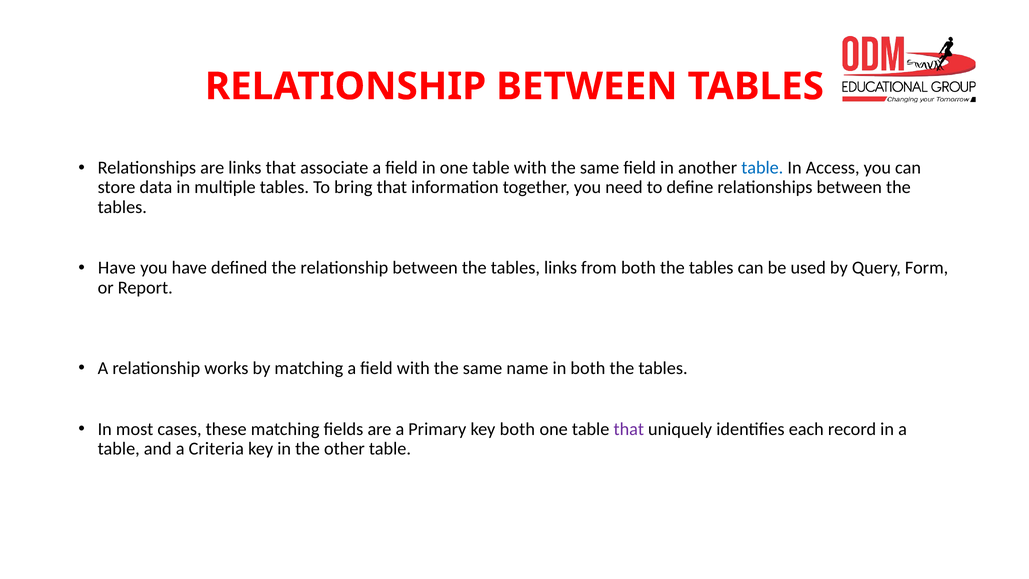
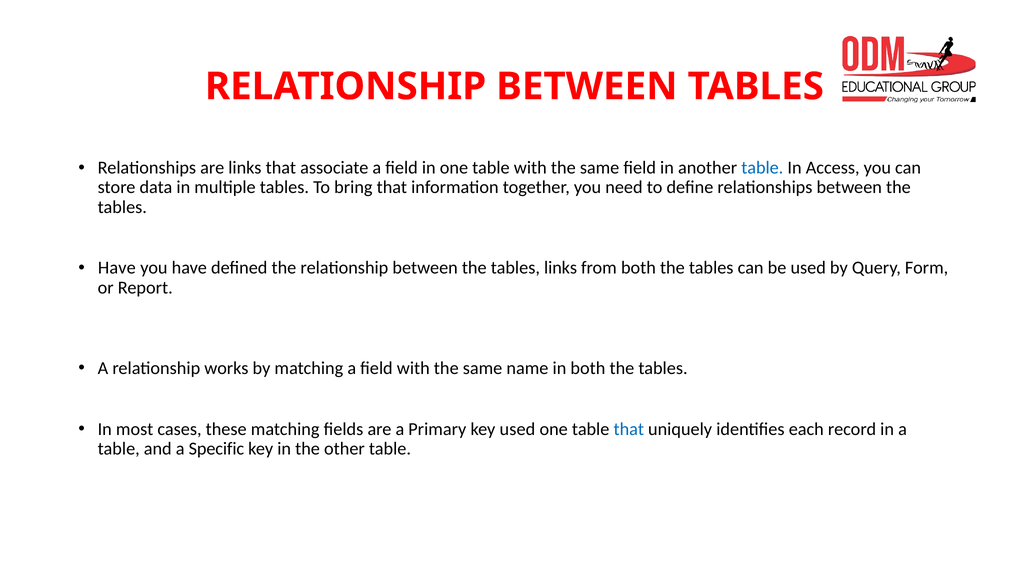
key both: both -> used
that at (629, 429) colour: purple -> blue
Criteria: Criteria -> Specific
